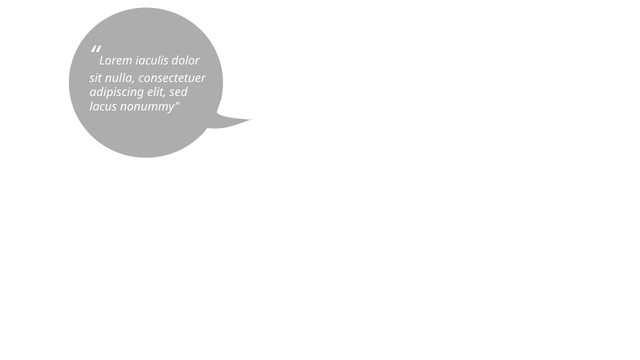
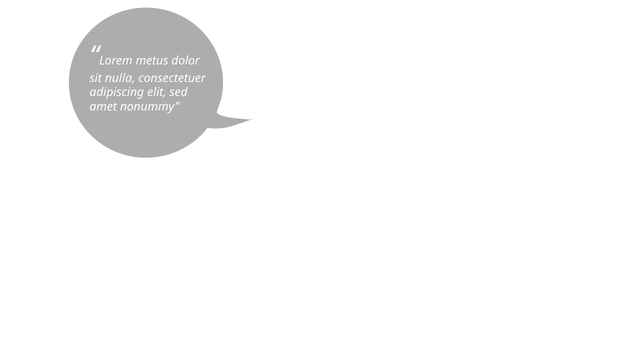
iaculis: iaculis -> metus
lacus: lacus -> amet
